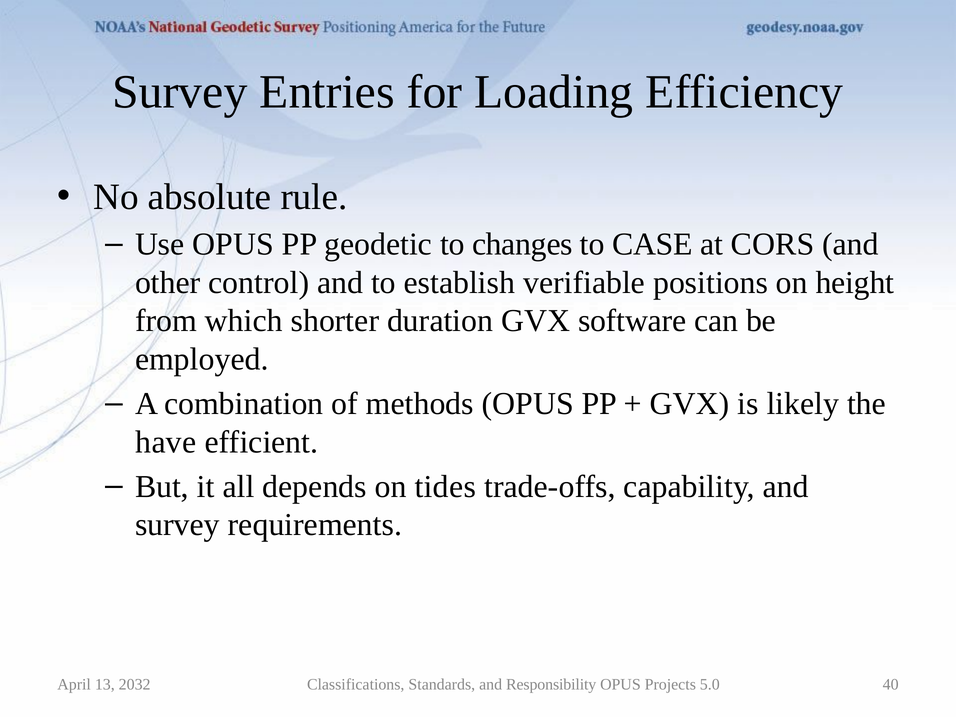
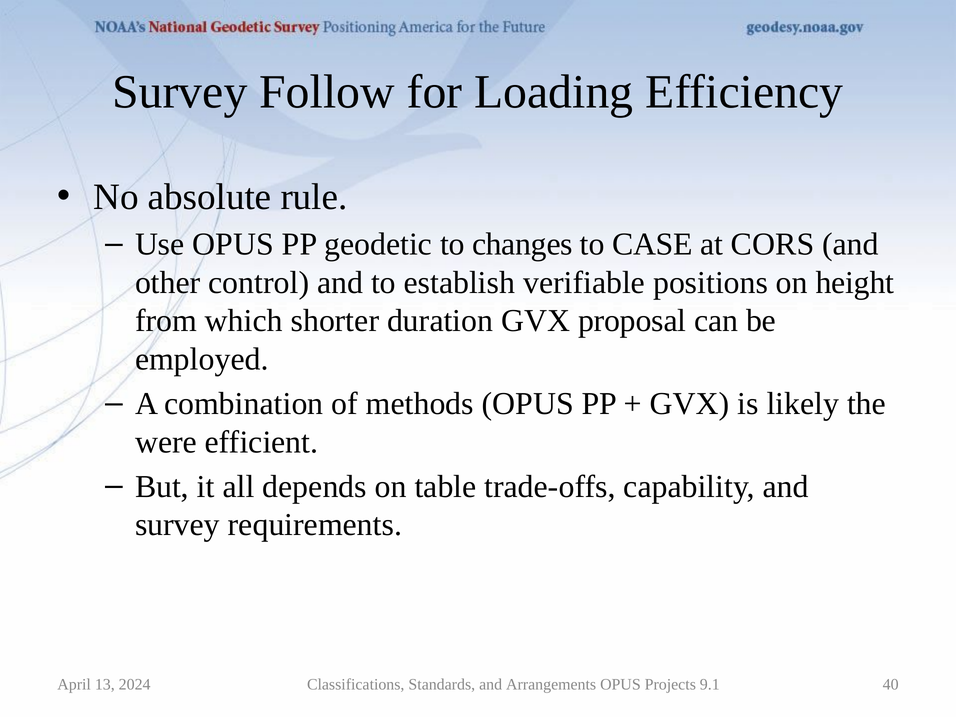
Entries: Entries -> Follow
software: software -> proposal
have: have -> were
tides: tides -> table
2032: 2032 -> 2024
Responsibility: Responsibility -> Arrangements
5.0: 5.0 -> 9.1
